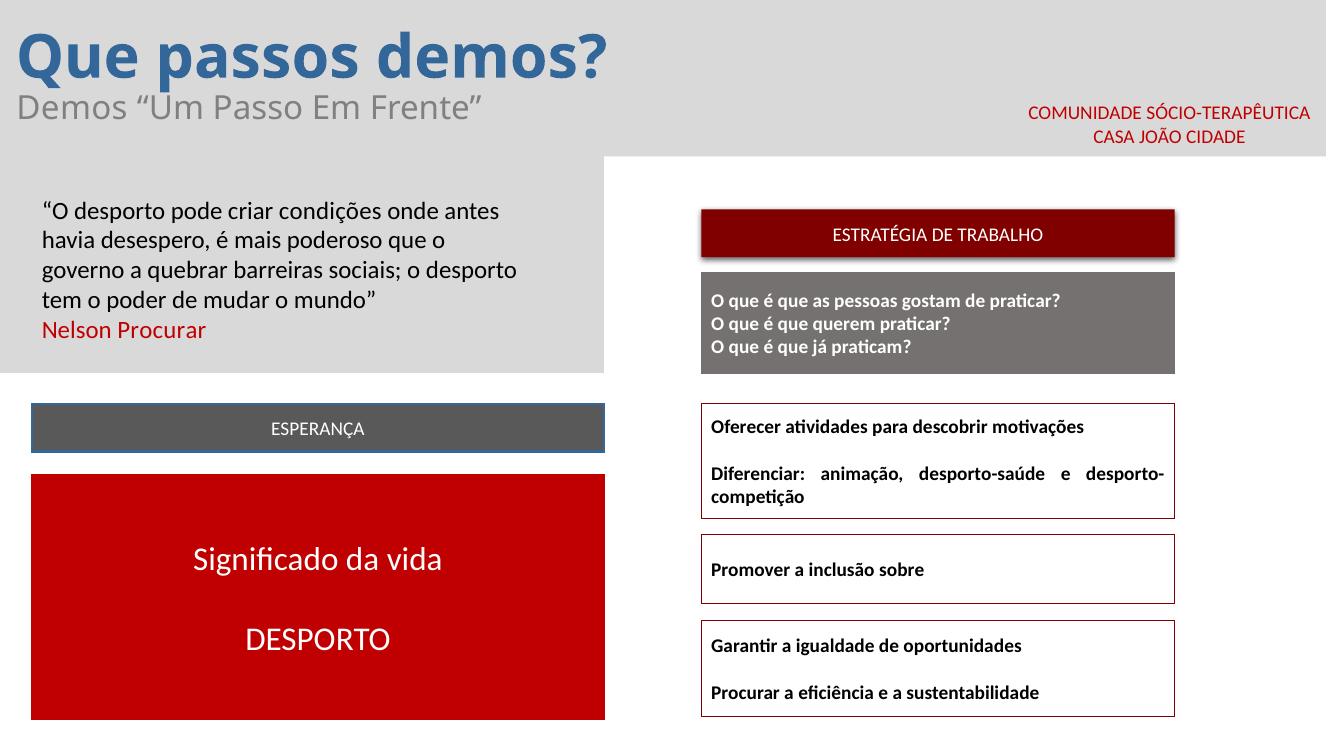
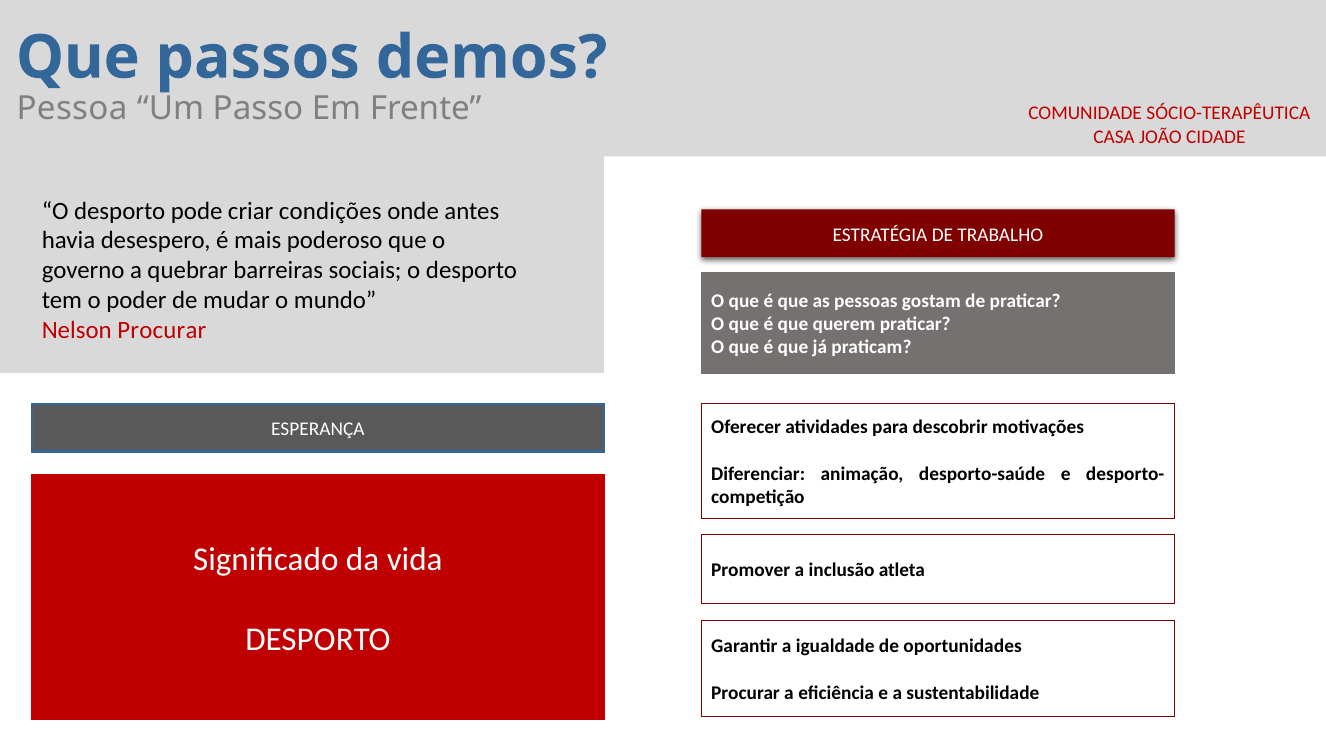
Demos at (72, 109): Demos -> Pessoa
sobre: sobre -> atleta
